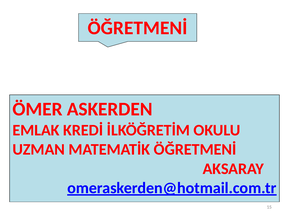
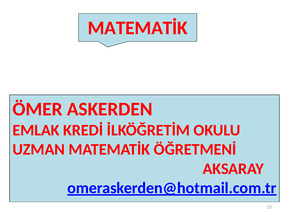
ÖĞRETMENİ at (138, 28): ÖĞRETMENİ -> MATEMATİK
